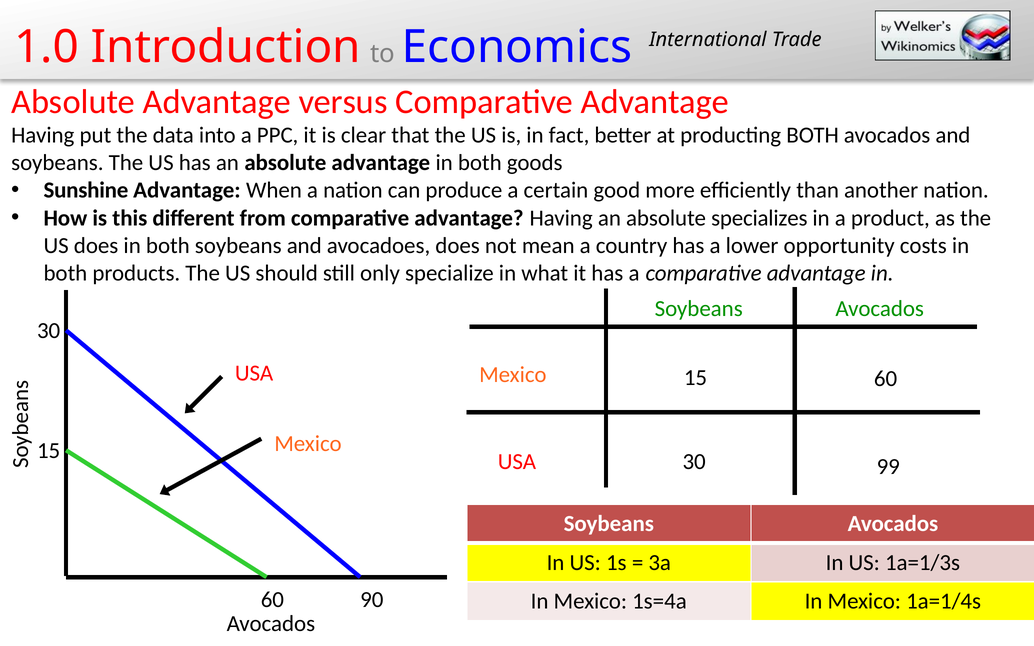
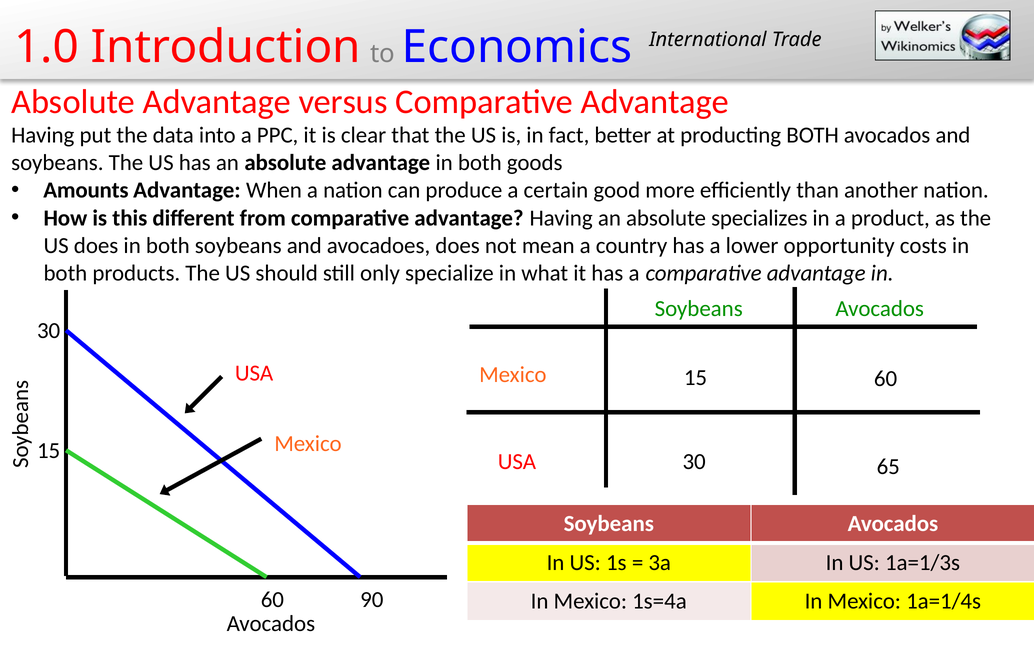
Sunshine: Sunshine -> Amounts
99: 99 -> 65
